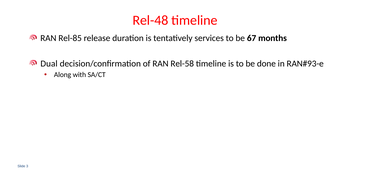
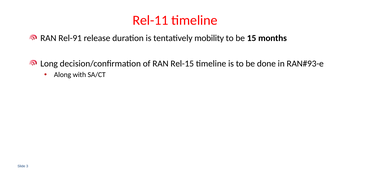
Rel-48: Rel-48 -> Rel-11
Rel-85: Rel-85 -> Rel-91
services: services -> mobility
67: 67 -> 15
Dual: Dual -> Long
Rel-58: Rel-58 -> Rel-15
